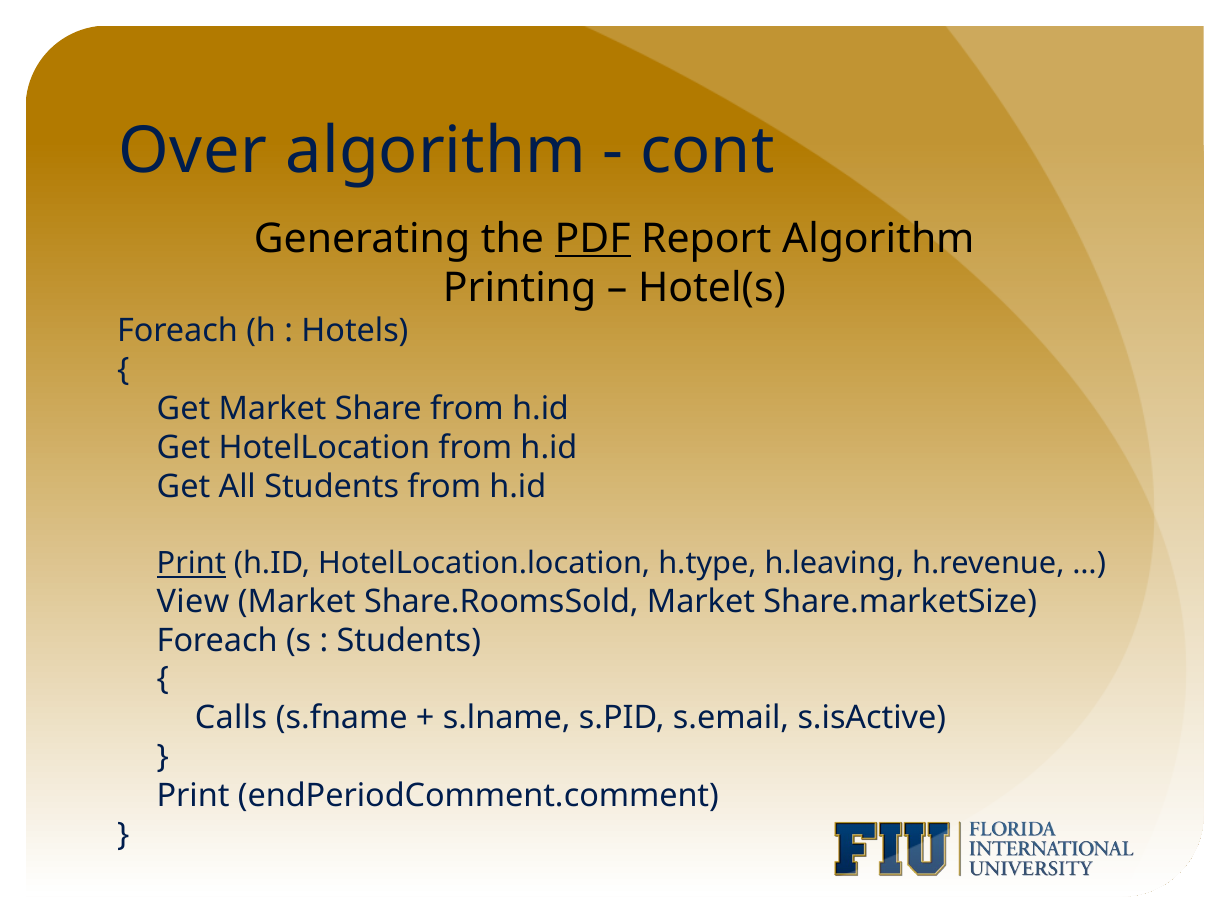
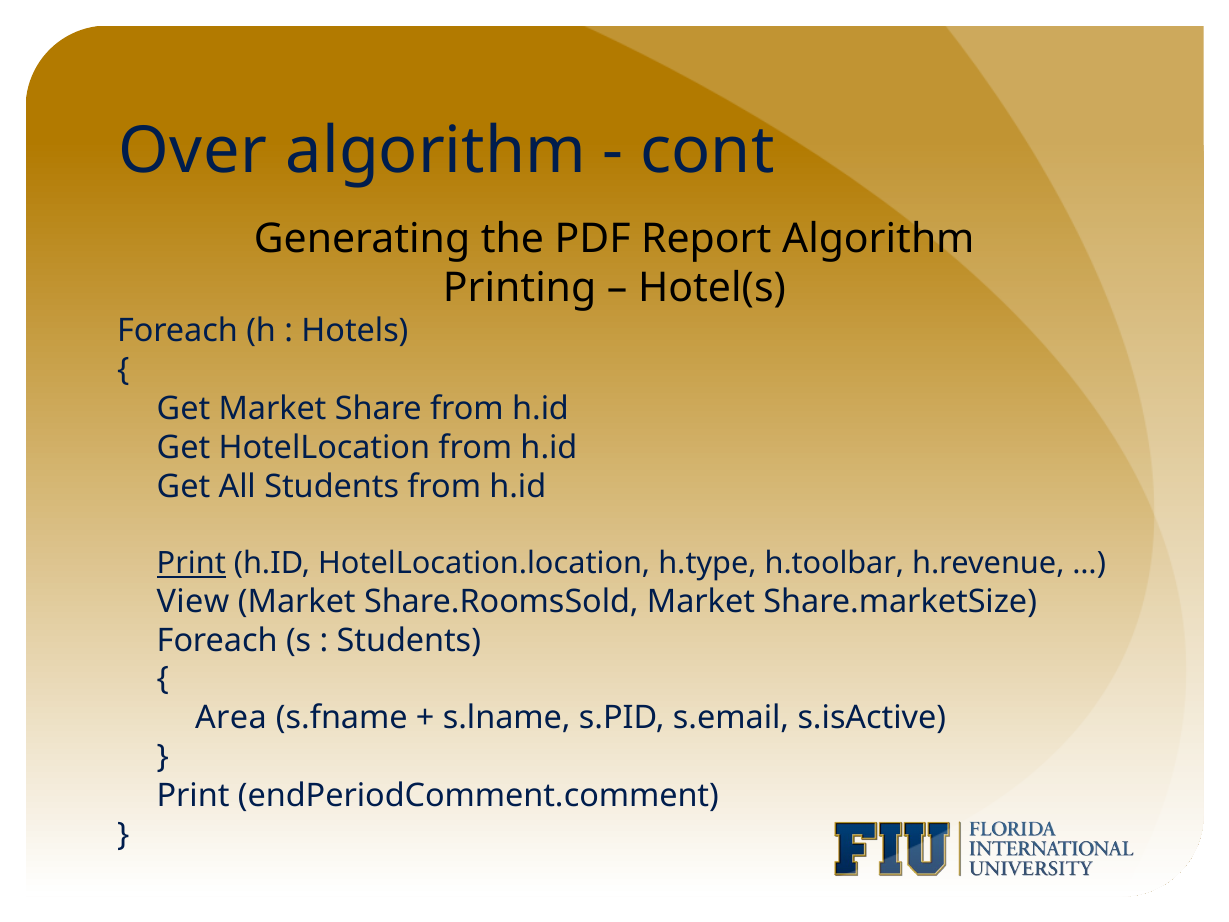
PDF underline: present -> none
h.leaving: h.leaving -> h.toolbar
Calls: Calls -> Area
